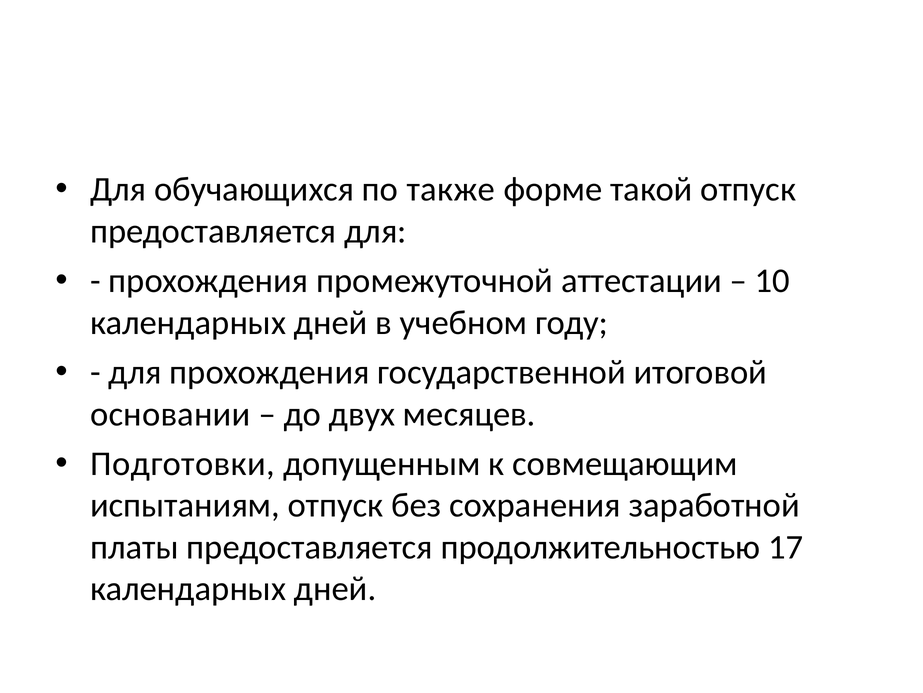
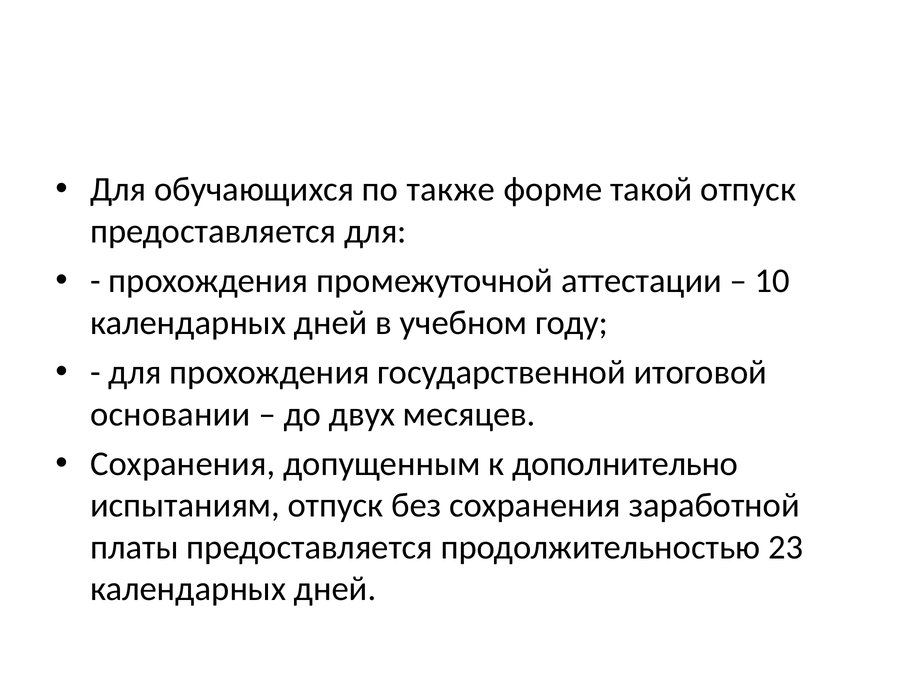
Подготовки at (183, 463): Подготовки -> Сохранения
совмещающим: совмещающим -> дополнительно
17: 17 -> 23
